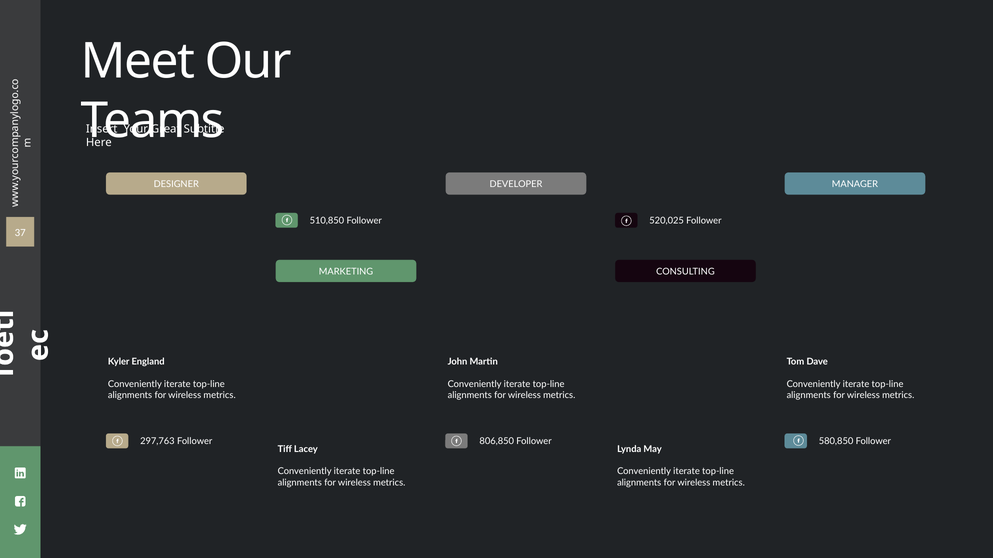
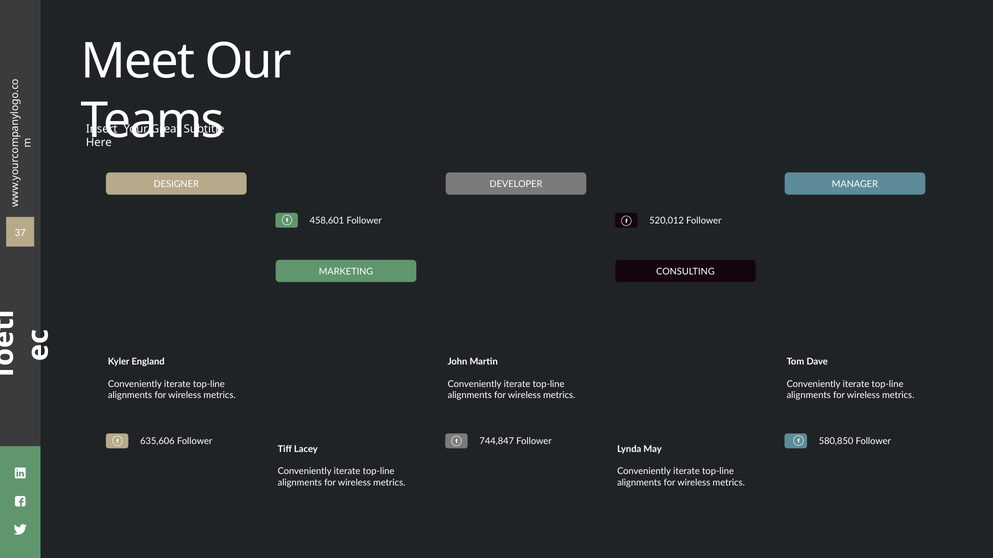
510,850: 510,850 -> 458,601
520,025: 520,025 -> 520,012
297,763: 297,763 -> 635,606
806,850: 806,850 -> 744,847
